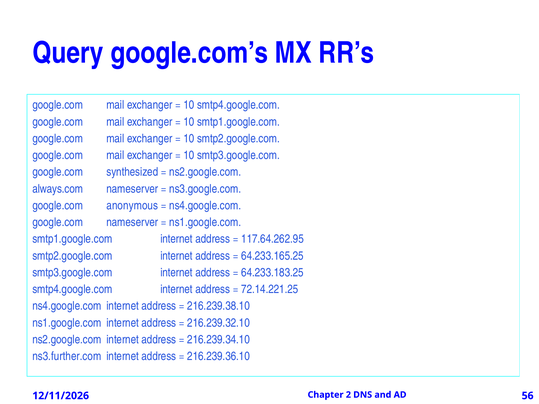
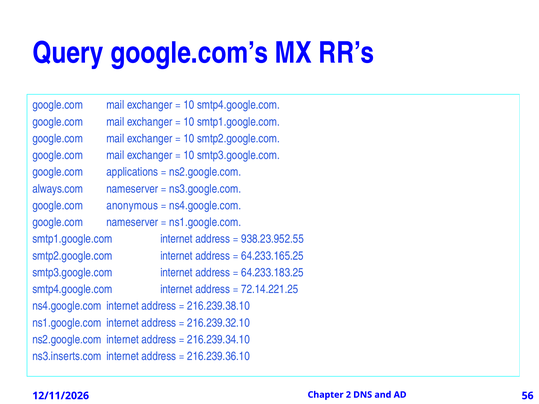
synthesized: synthesized -> applications
117.64.262.95: 117.64.262.95 -> 938.23.952.55
ns3.further.com: ns3.further.com -> ns3.inserts.com
